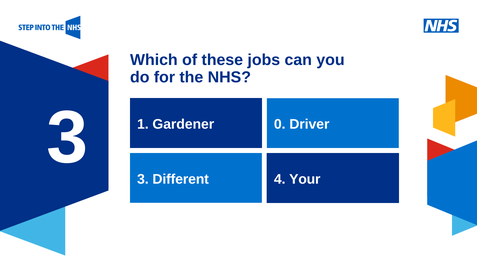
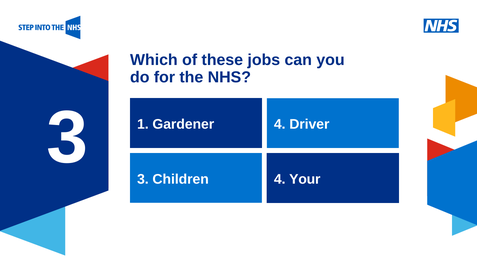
Gardener 0: 0 -> 4
Different: Different -> Children
